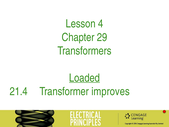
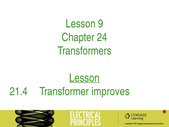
4: 4 -> 9
29: 29 -> 24
Loaded at (84, 78): Loaded -> Lesson
